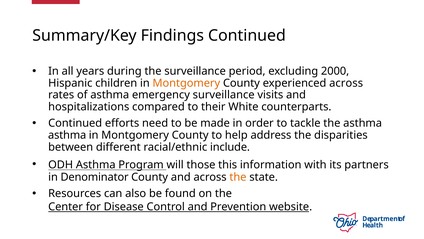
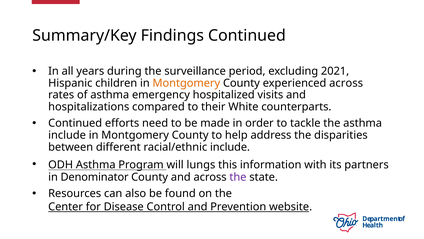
2000: 2000 -> 2021
emergency surveillance: surveillance -> hospitalized
asthma at (67, 135): asthma -> include
those: those -> lungs
the at (238, 177) colour: orange -> purple
